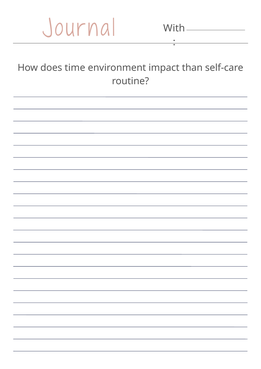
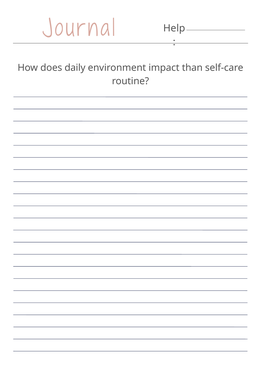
With: With -> Help
time: time -> daily
